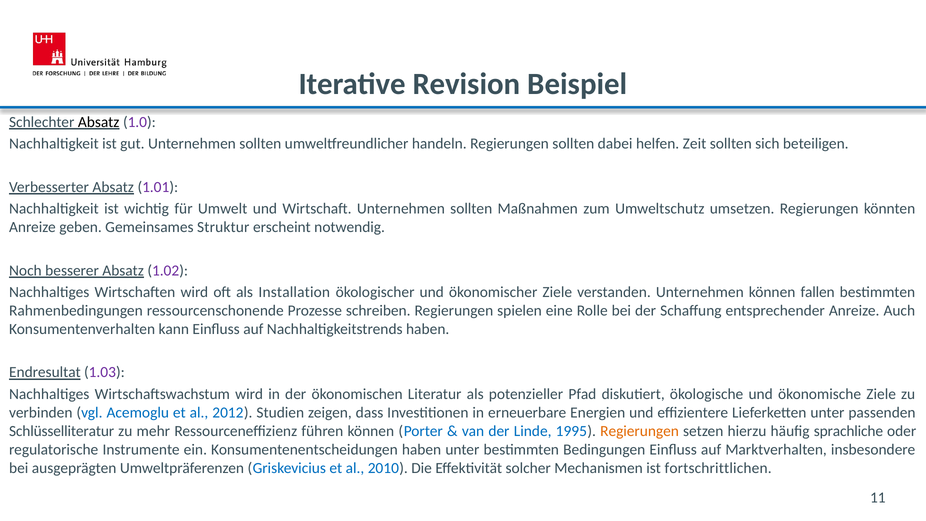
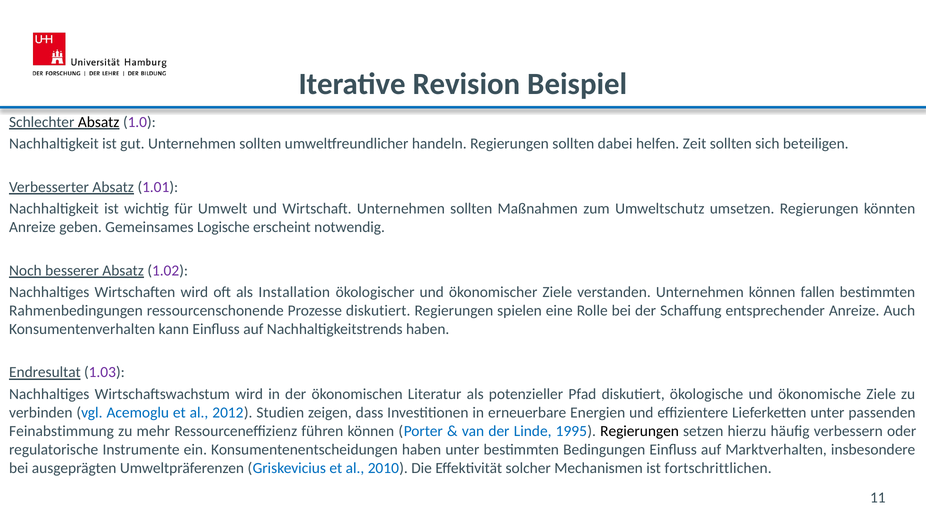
Struktur: Struktur -> Logische
Prozesse schreiben: schreiben -> diskutiert
Schlüsselliteratur: Schlüsselliteratur -> Feinabstimmung
Regierungen at (640, 431) colour: orange -> black
sprachliche: sprachliche -> verbessern
